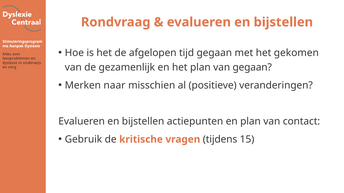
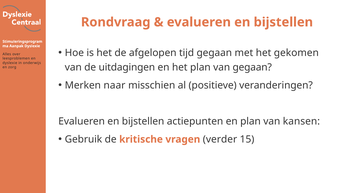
gezamenlijk: gezamenlijk -> uitdagingen
contact: contact -> kansen
tijdens: tijdens -> verder
